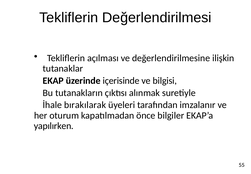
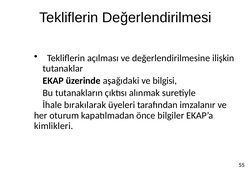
içerisinde: içerisinde -> aşağıdaki
yapılırken: yapılırken -> kimlikleri
